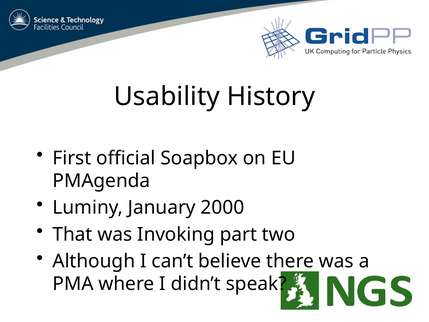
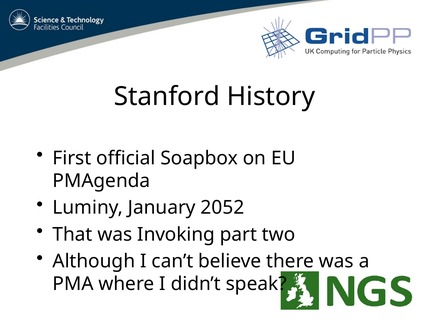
Usability: Usability -> Stanford
2000: 2000 -> 2052
